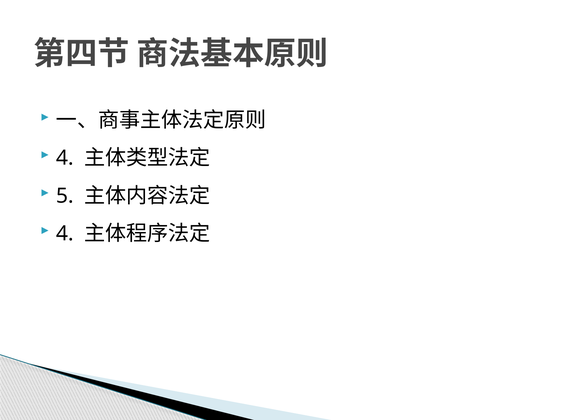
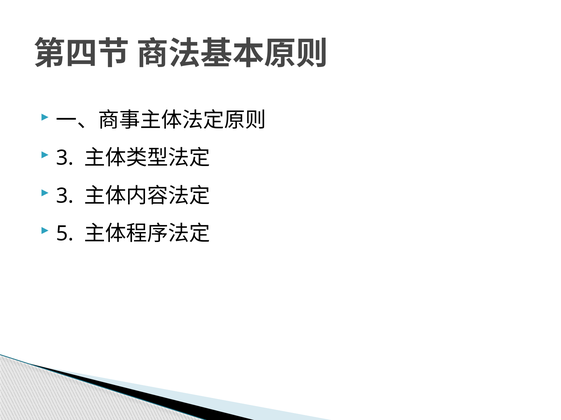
4 at (65, 158): 4 -> 3
5 at (65, 196): 5 -> 3
4 at (65, 234): 4 -> 5
